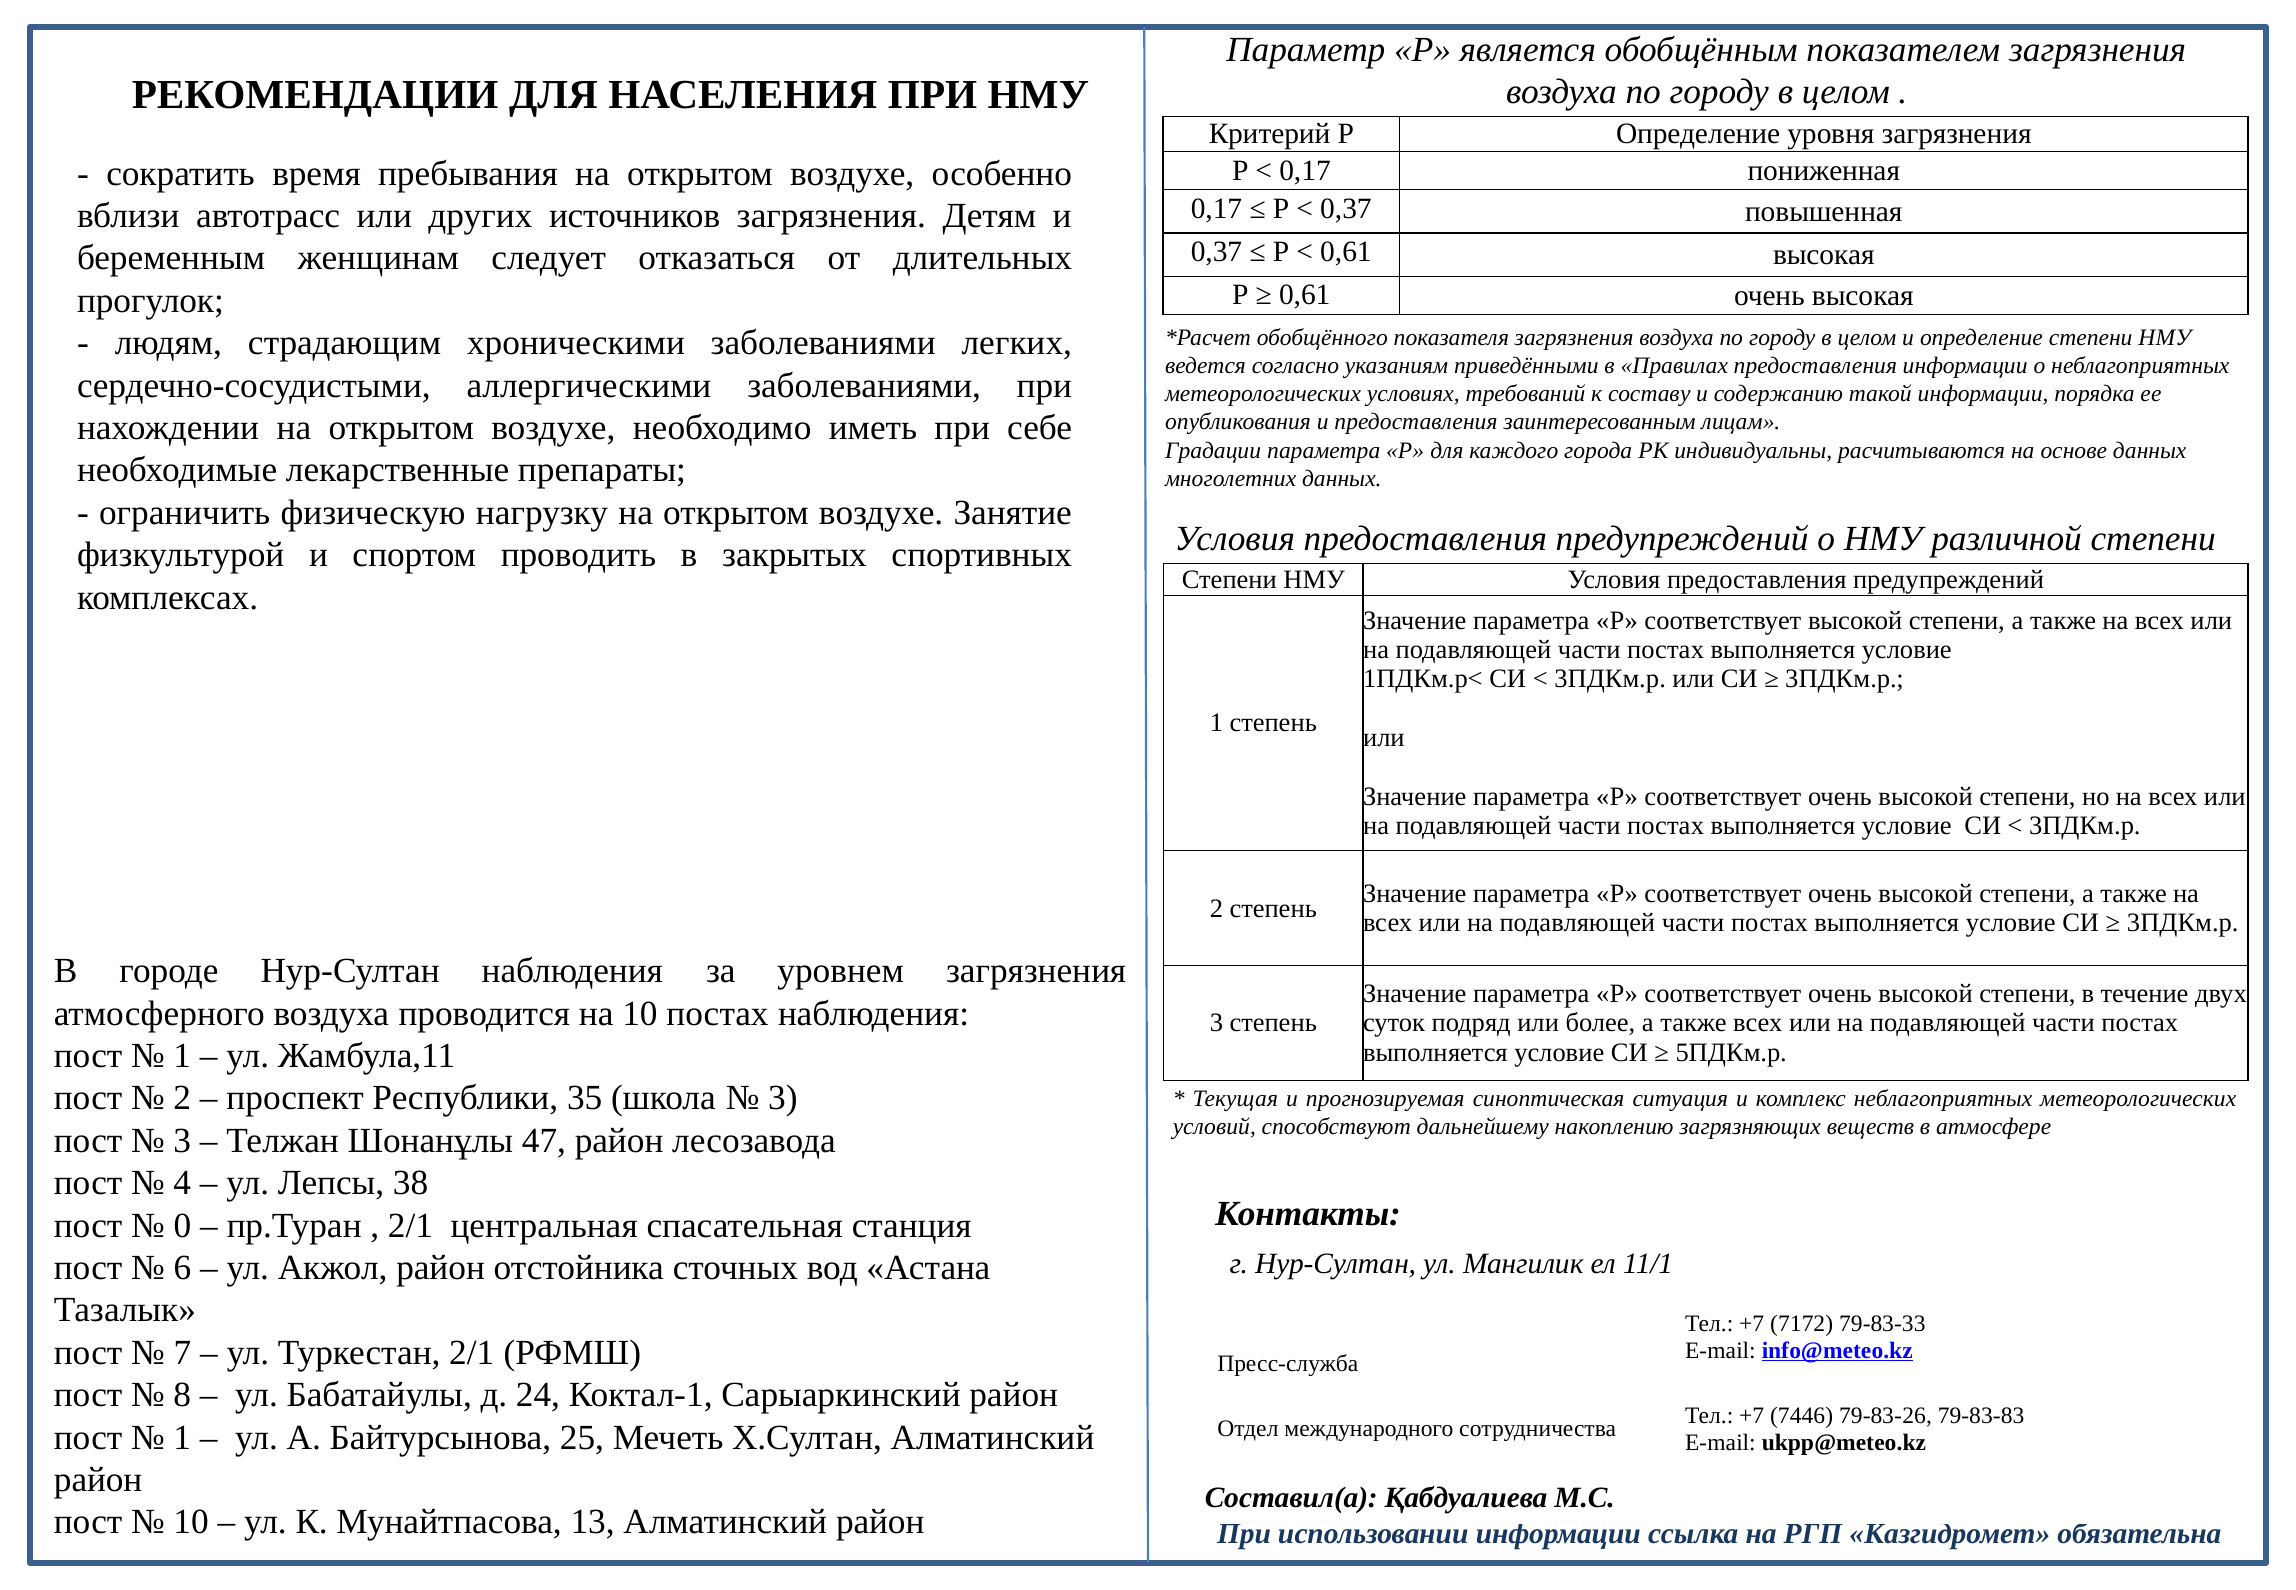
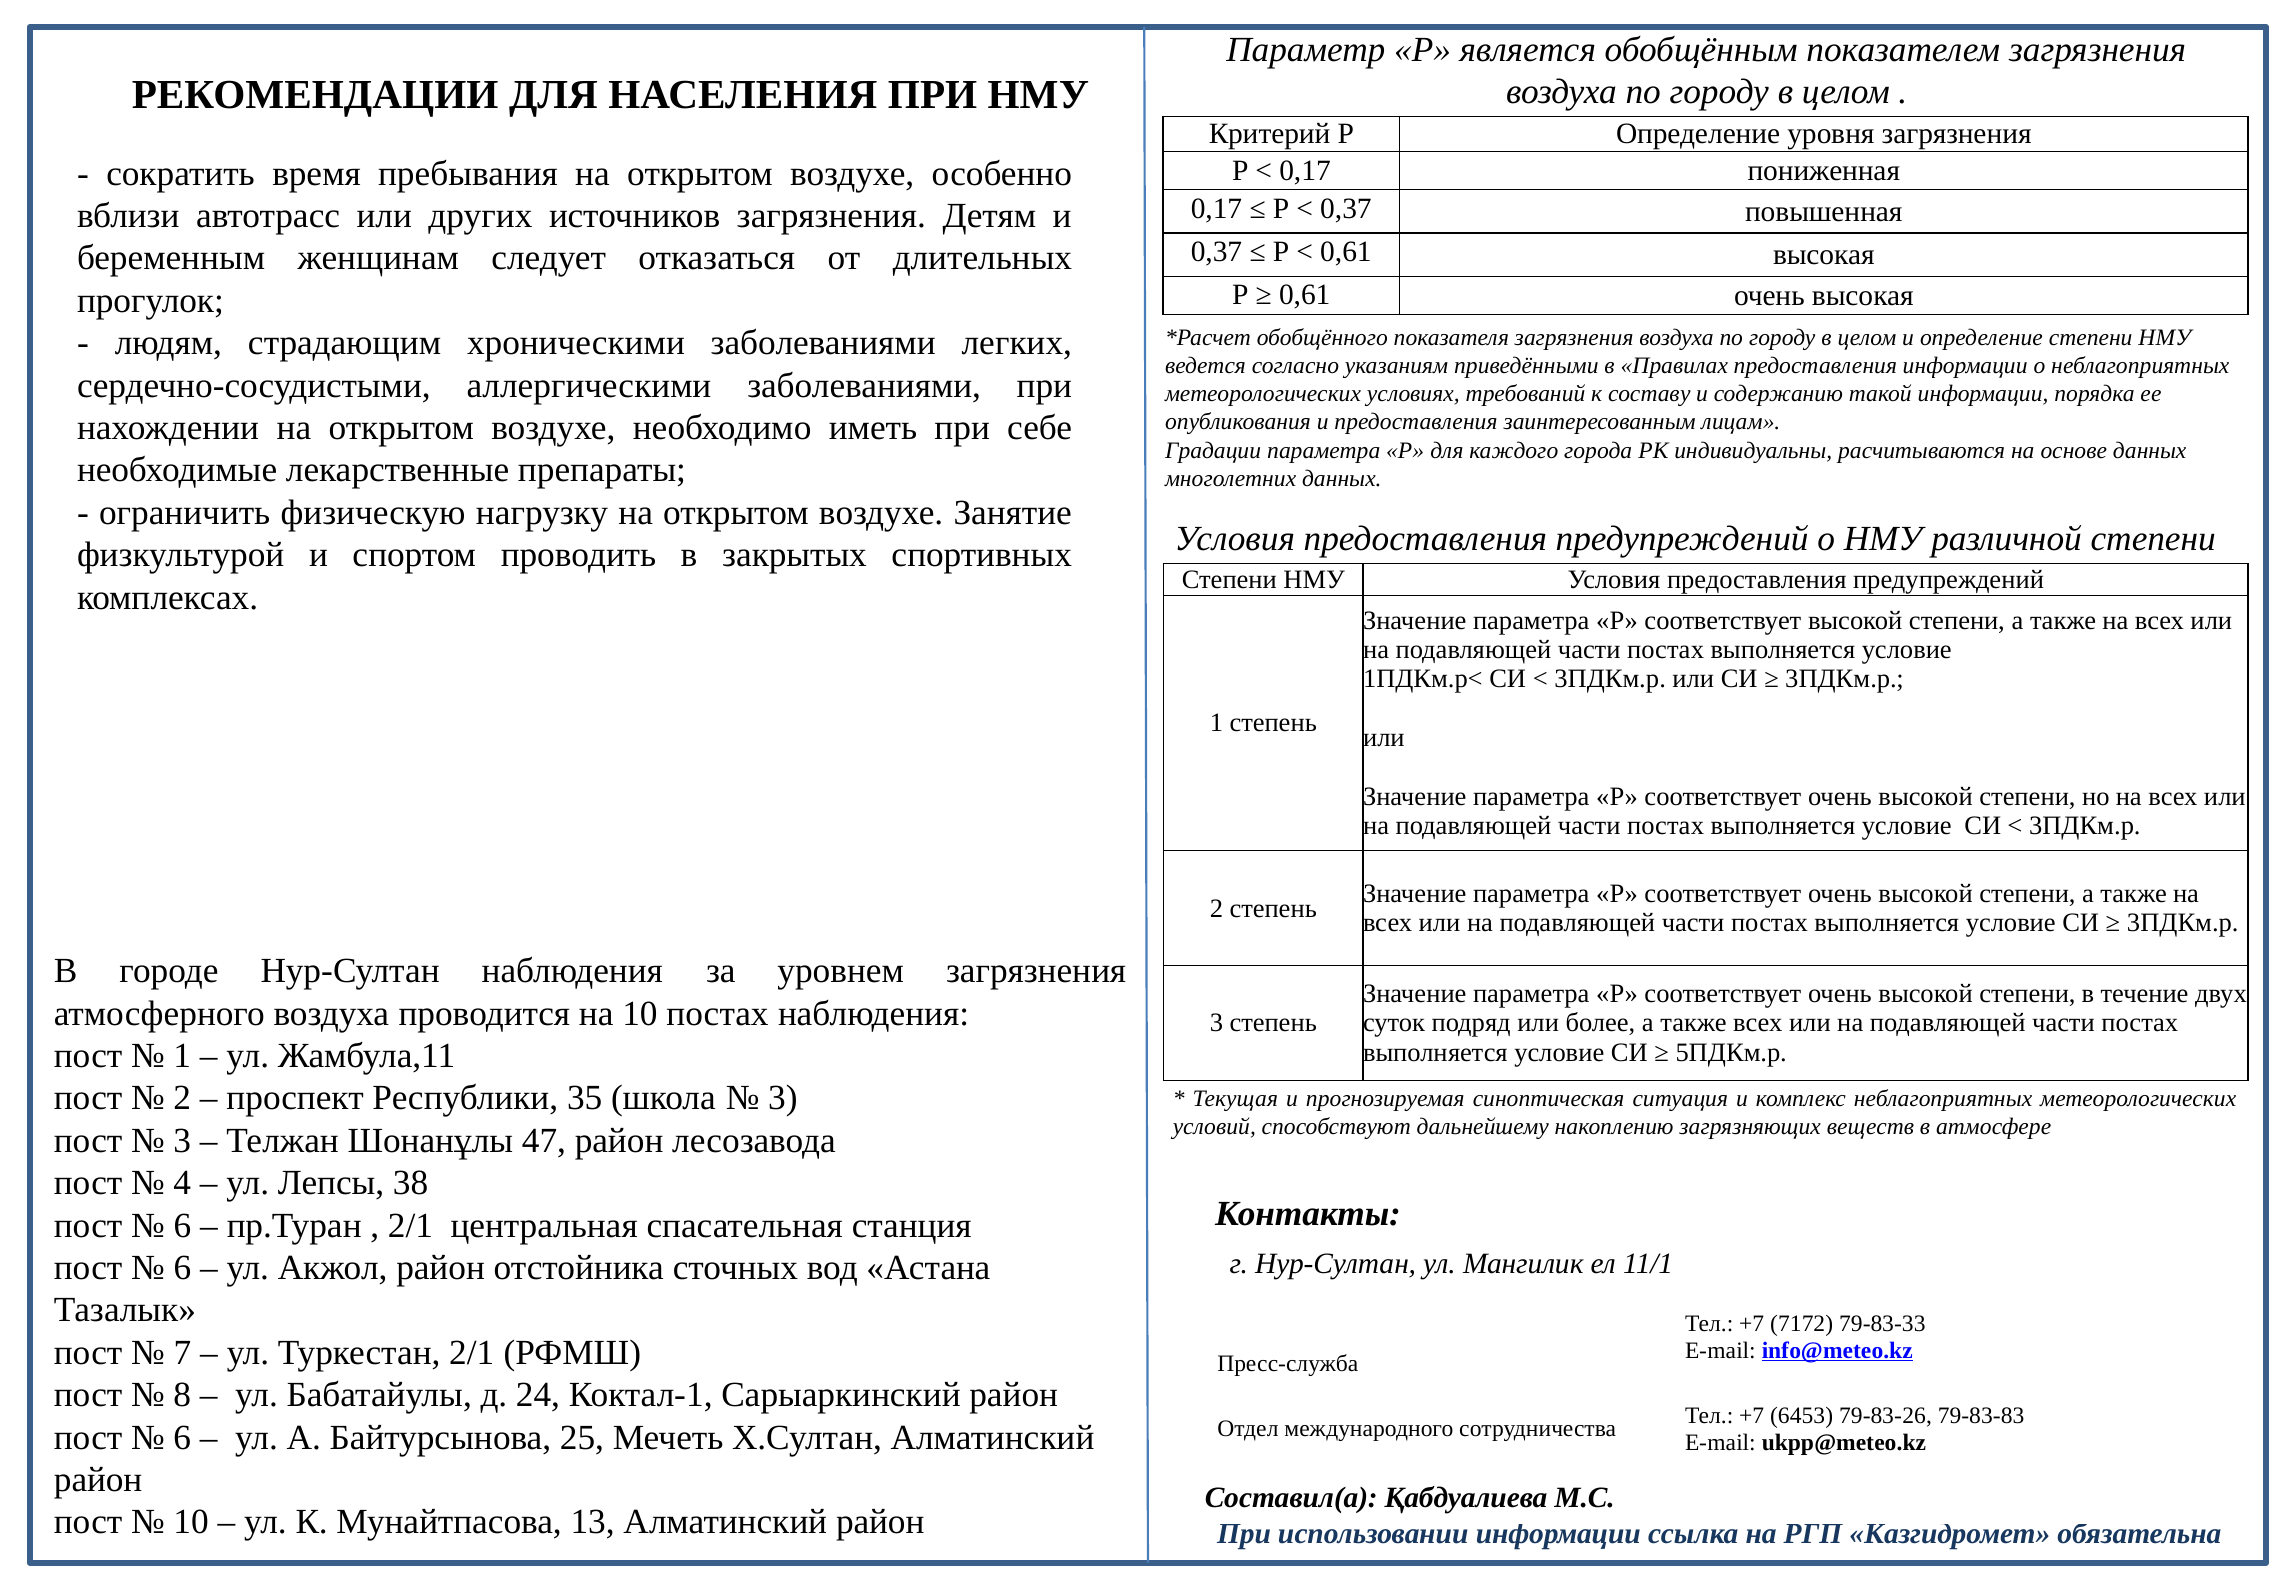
0 at (183, 1225): 0 -> 6
7446: 7446 -> 6453
1 at (182, 1437): 1 -> 6
